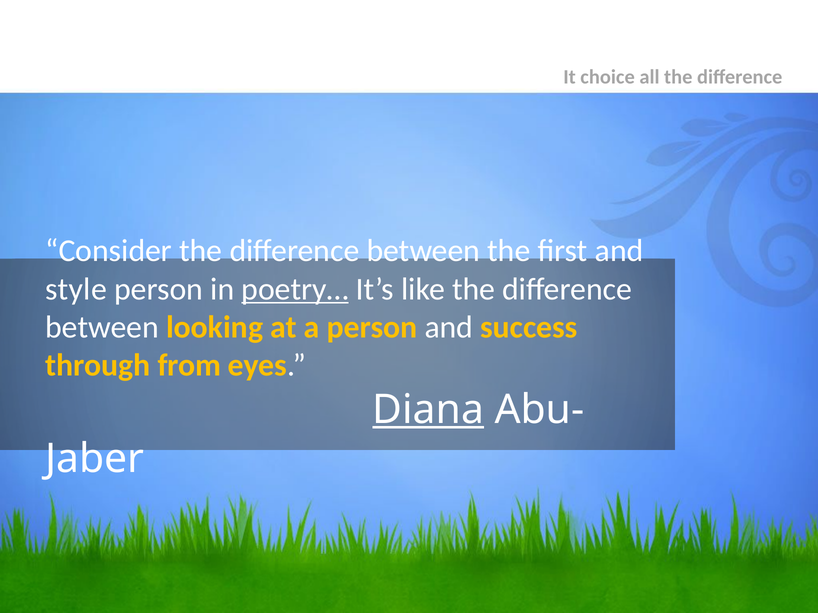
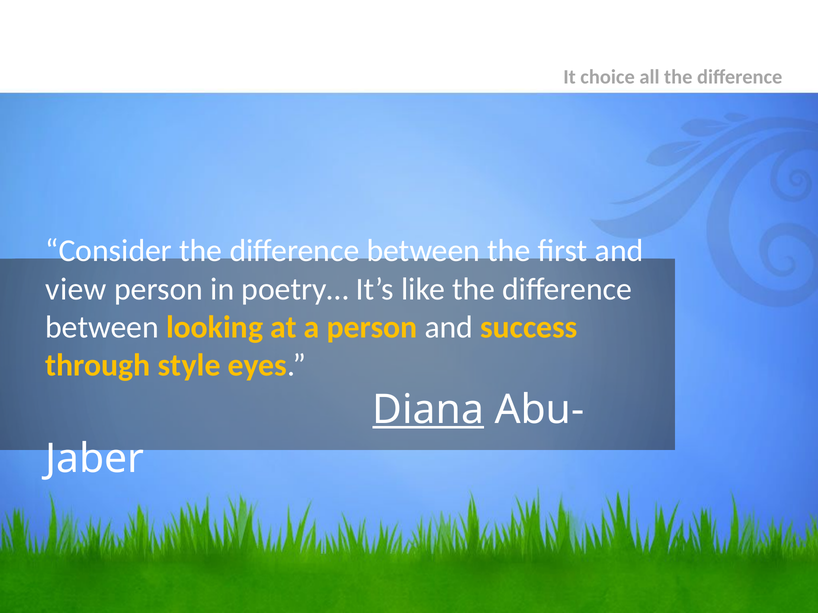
style: style -> view
poetry… underline: present -> none
from: from -> style
